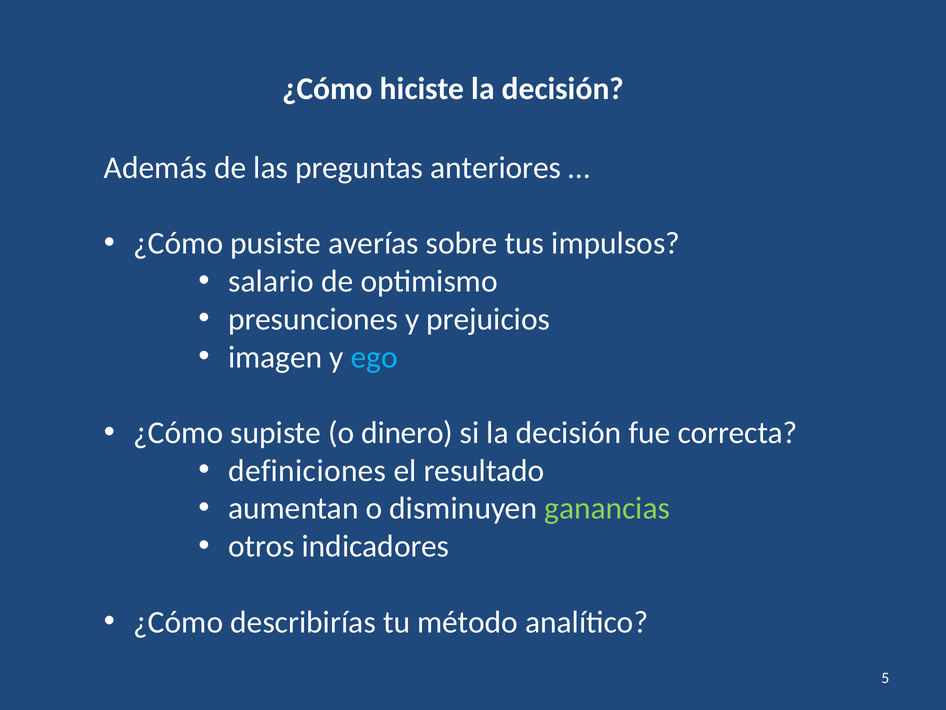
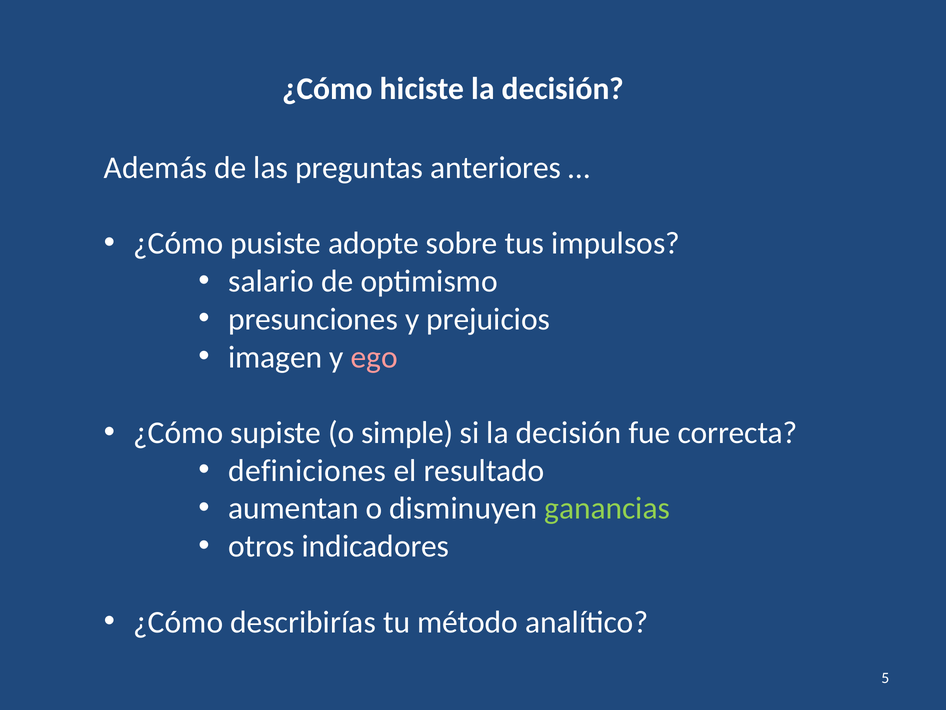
averías: averías -> adopte
ego colour: light blue -> pink
dinero: dinero -> simple
